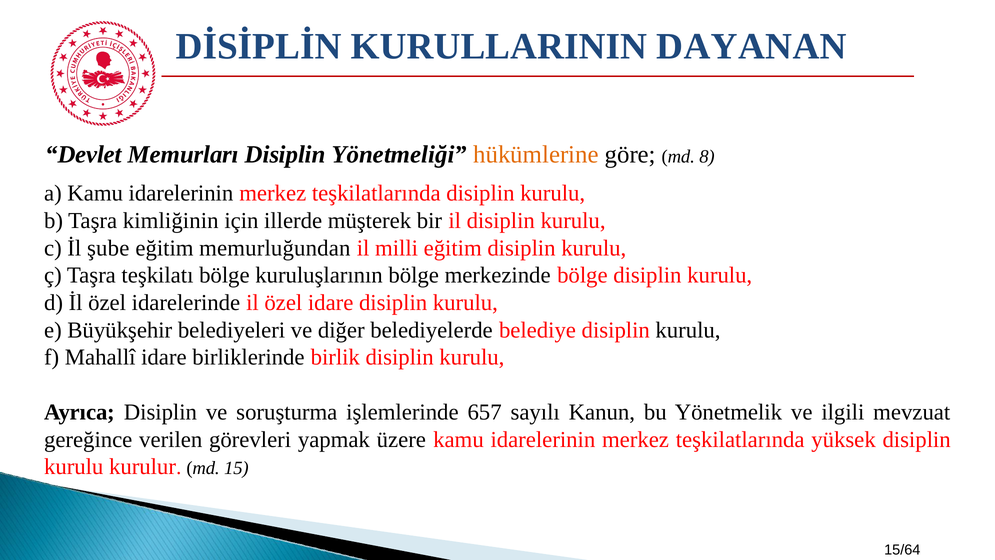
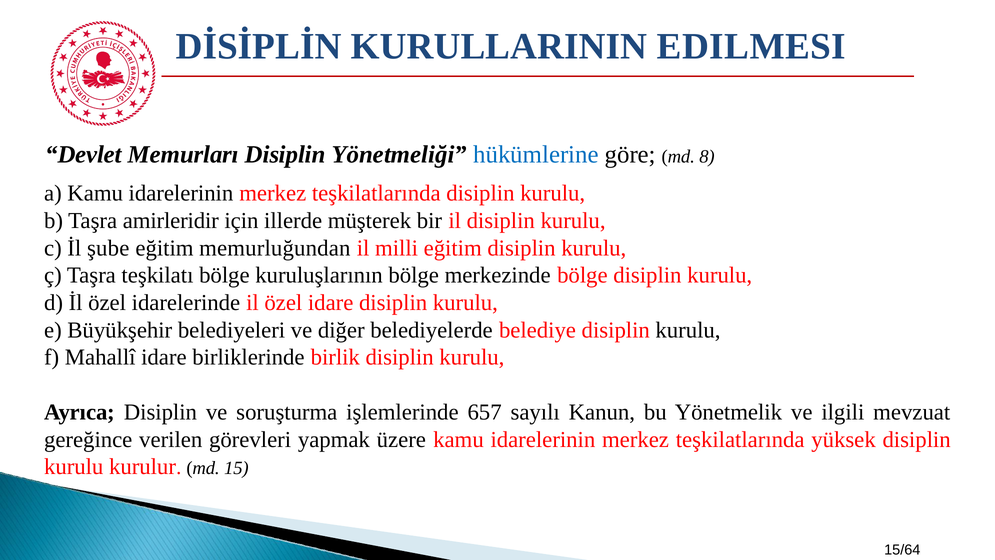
DAYANAN: DAYANAN -> EDILMESI
hükümlerine colour: orange -> blue
kimliğinin: kimliğinin -> amirleridir
